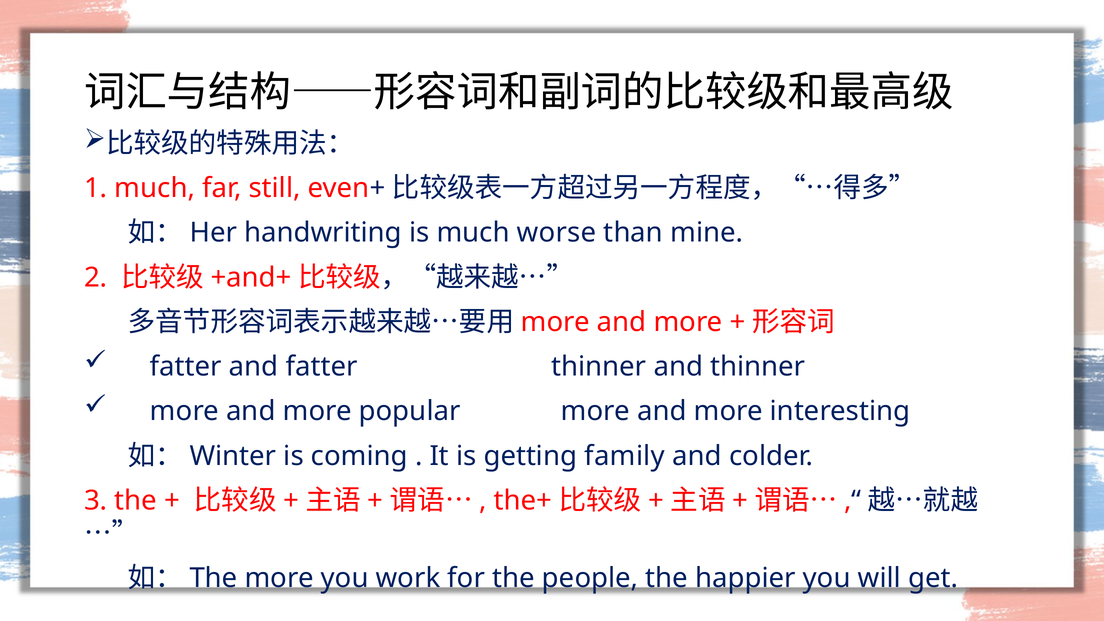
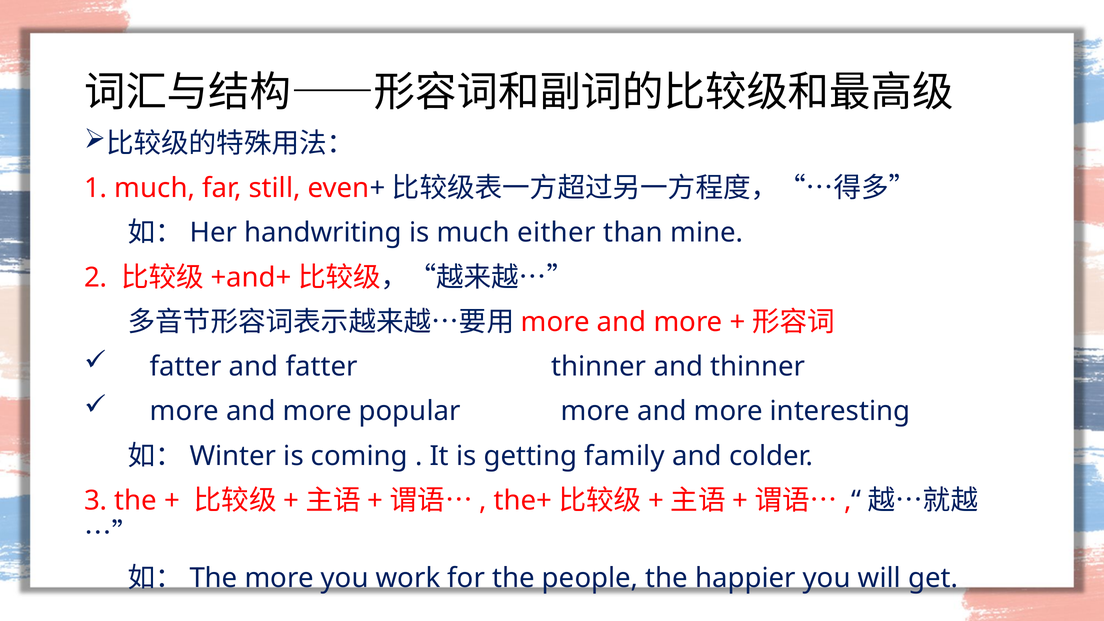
worse: worse -> either
